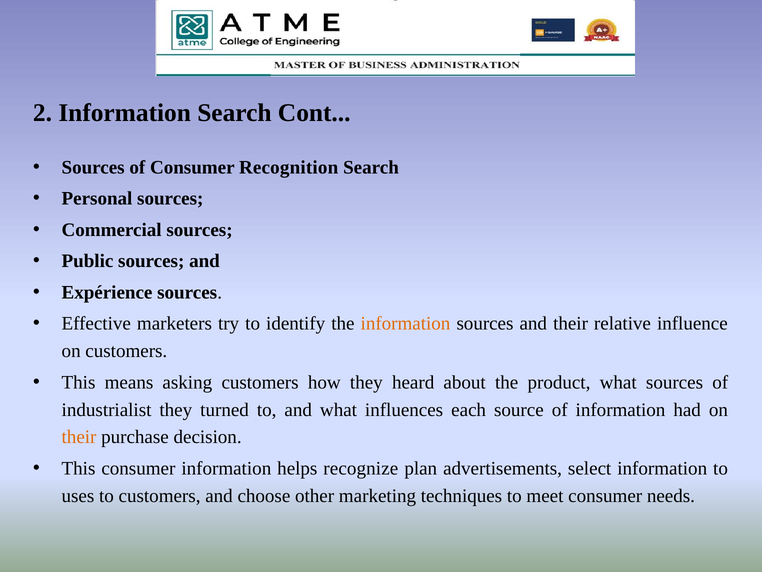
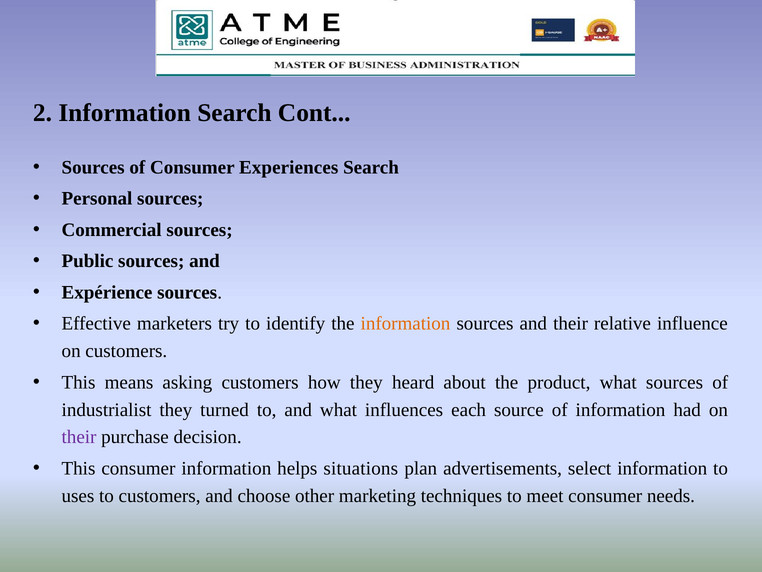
Recognition: Recognition -> Experiences
their at (79, 437) colour: orange -> purple
recognize: recognize -> situations
